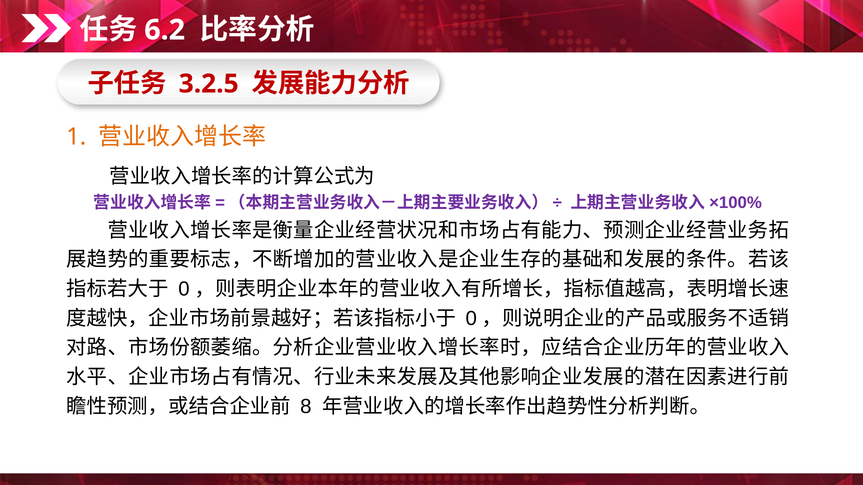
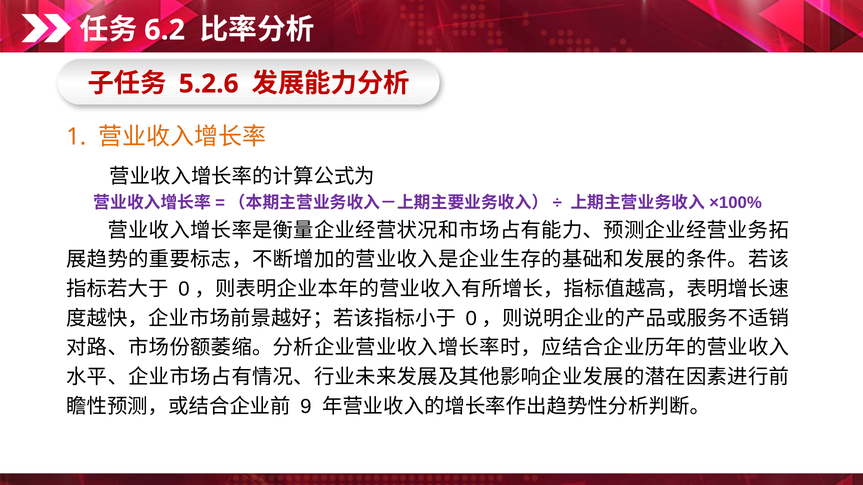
3.2.5: 3.2.5 -> 5.2.6
8: 8 -> 9
